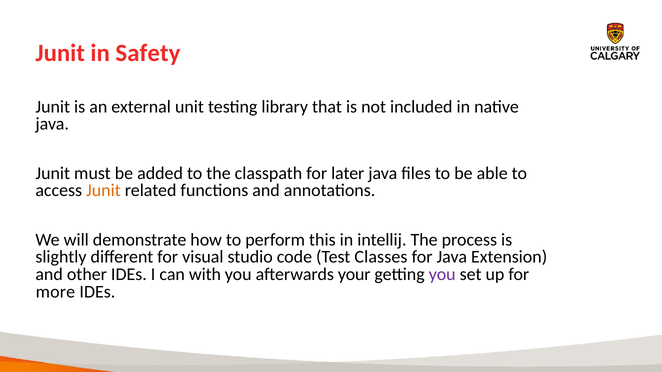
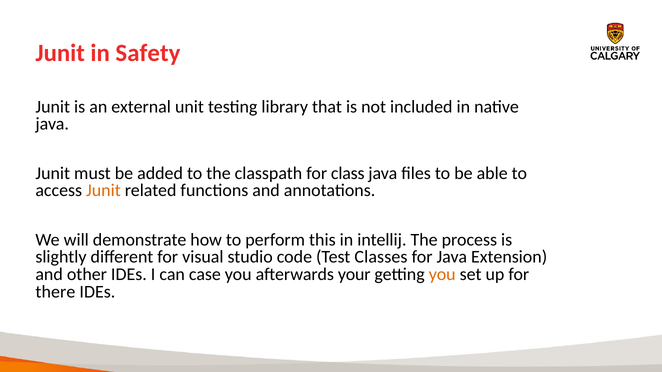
later: later -> class
with: with -> case
you at (442, 275) colour: purple -> orange
more: more -> there
